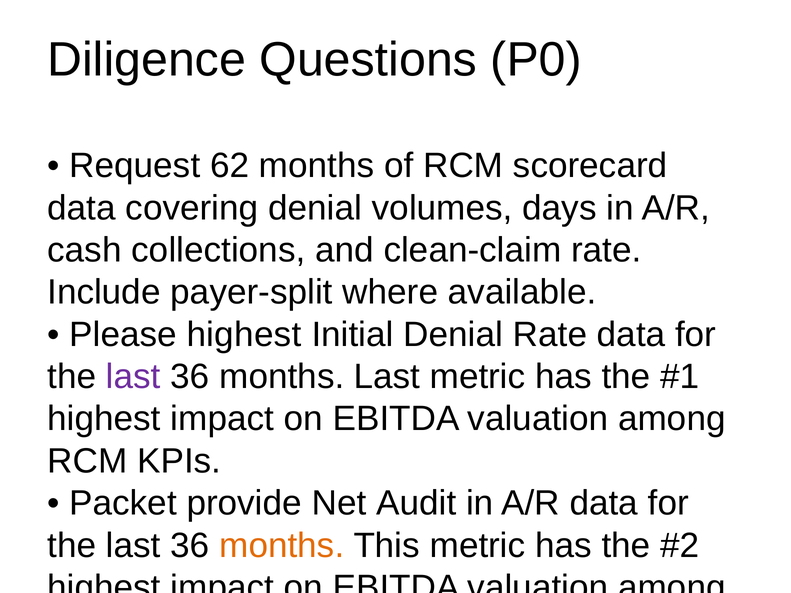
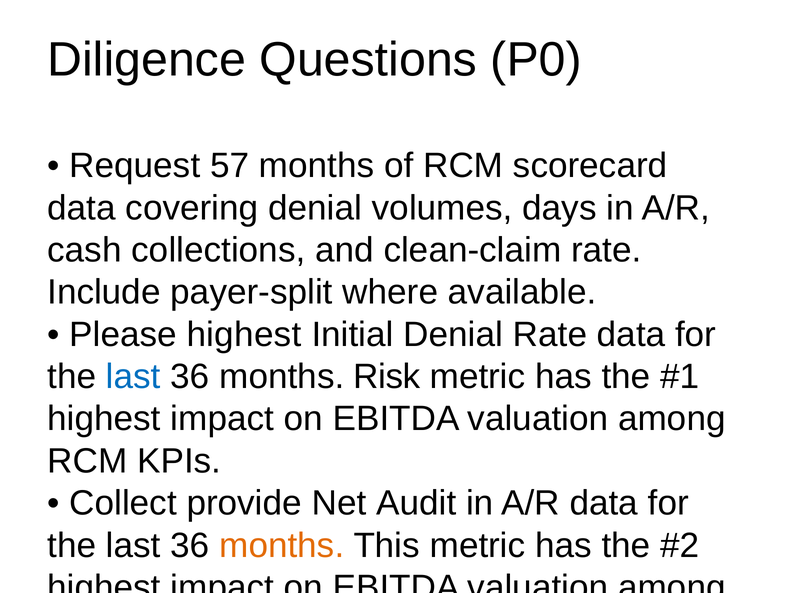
62: 62 -> 57
last at (133, 377) colour: purple -> blue
months Last: Last -> Risk
Packet at (123, 503): Packet -> Collect
